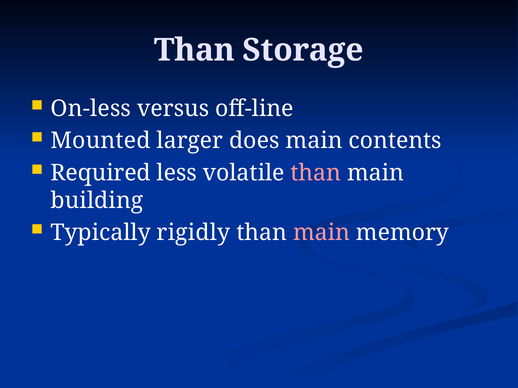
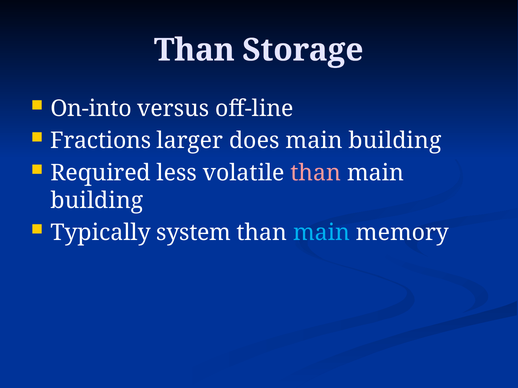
On-less: On-less -> On-into
Mounted: Mounted -> Fractions
contents at (395, 141): contents -> building
rigidly: rigidly -> system
main at (321, 233) colour: pink -> light blue
